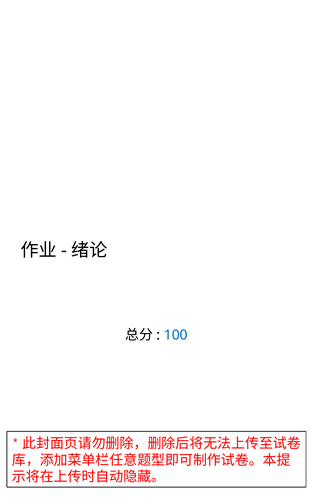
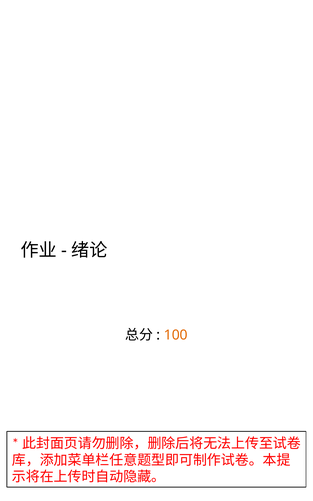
100 colour: blue -> orange
